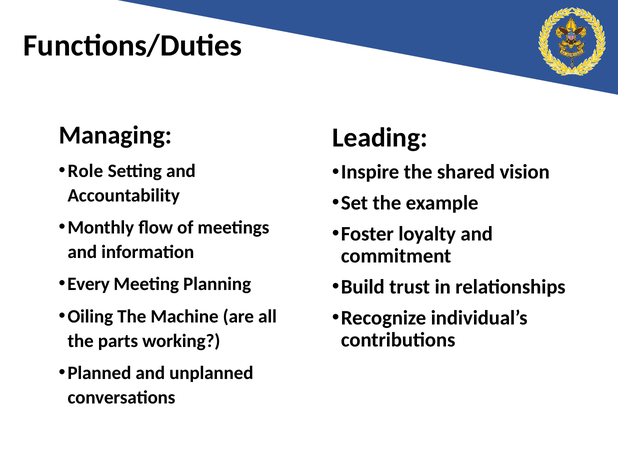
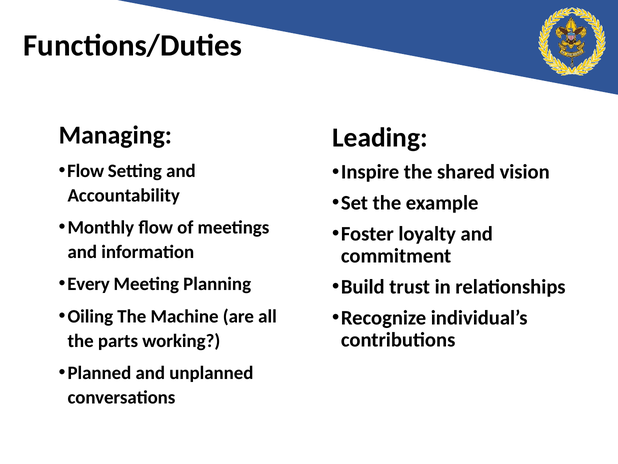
Role at (85, 171): Role -> Flow
